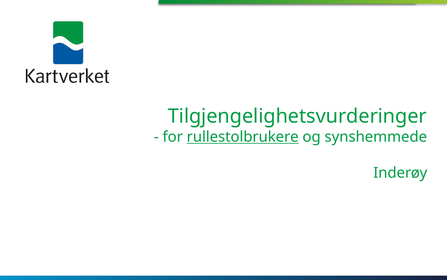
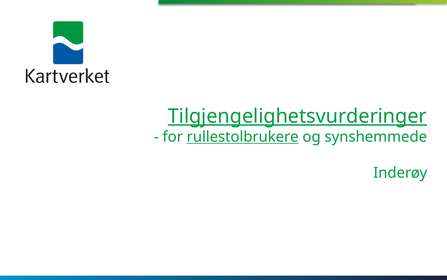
Tilgjengelighetsvurderinger underline: none -> present
